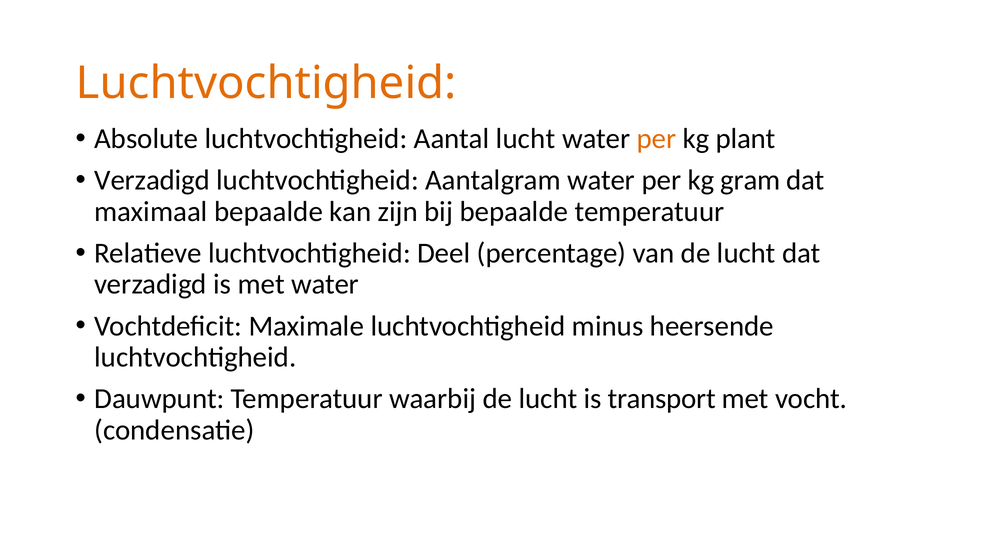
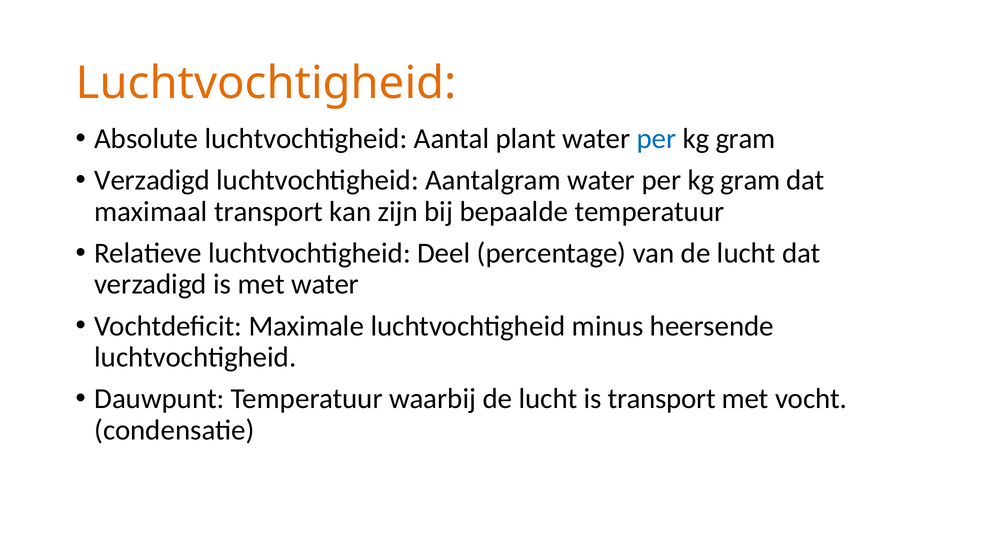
Aantal lucht: lucht -> plant
per at (656, 139) colour: orange -> blue
plant at (746, 139): plant -> gram
maximaal bepaalde: bepaalde -> transport
